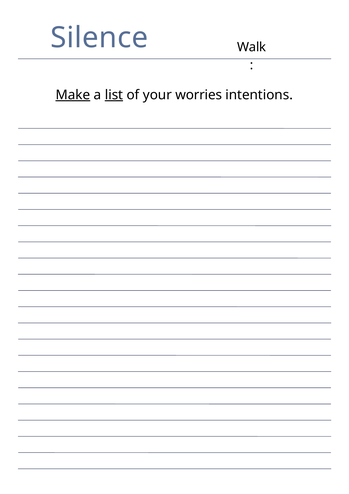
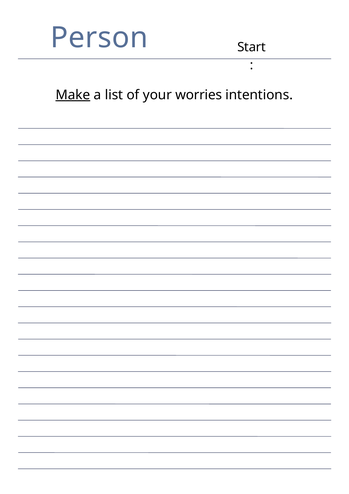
Silence: Silence -> Person
Walk: Walk -> Start
list underline: present -> none
